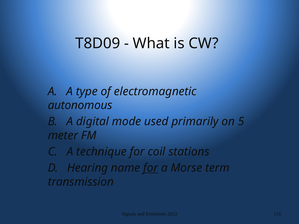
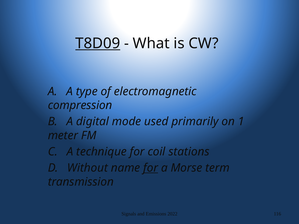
T8D09 underline: none -> present
autonomous: autonomous -> compression
5: 5 -> 1
Hearing: Hearing -> Without
